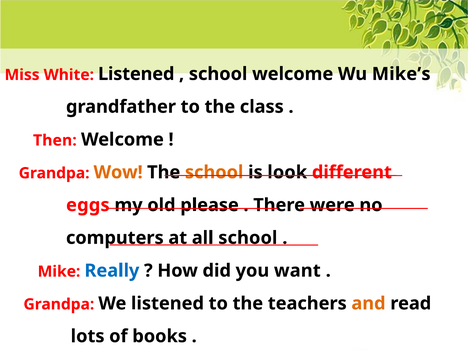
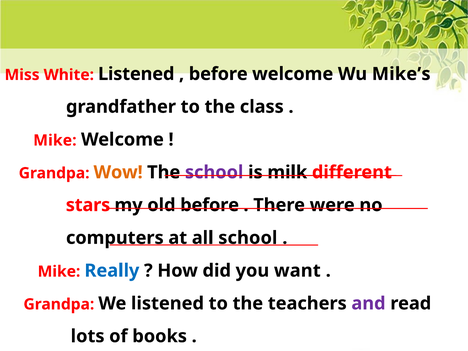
school at (218, 74): school -> before
Then at (55, 140): Then -> Mike
school at (214, 172) colour: orange -> purple
look: look -> milk
eggs: eggs -> stars
old please: please -> before
and colour: orange -> purple
